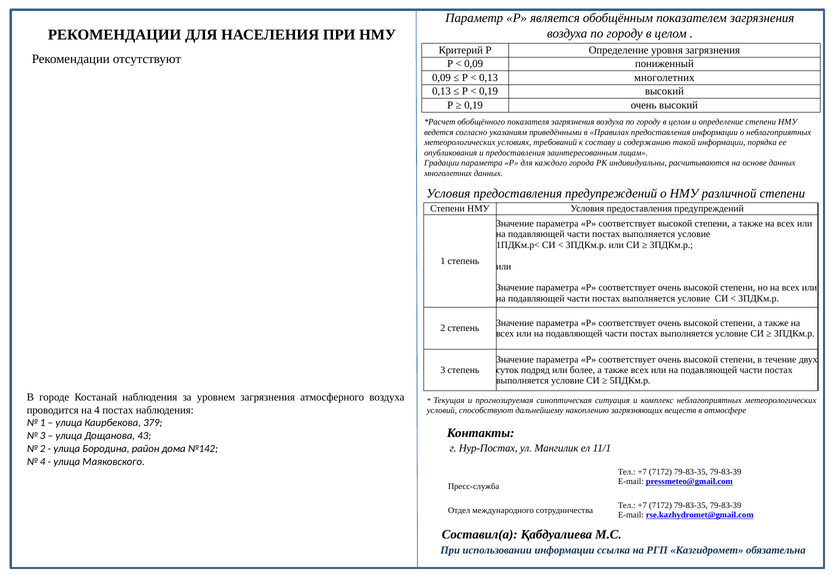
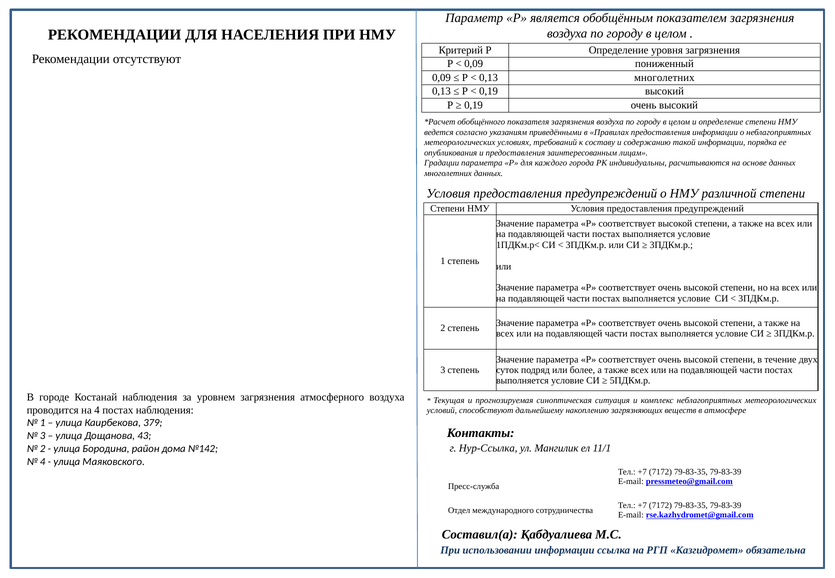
Нур-Постах: Нур-Постах -> Нур-Ссылка
